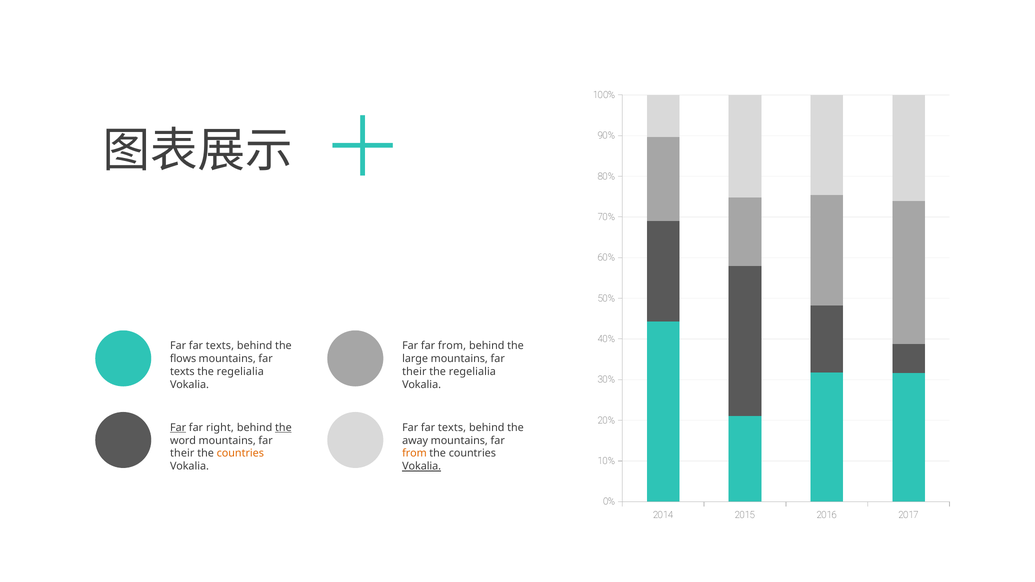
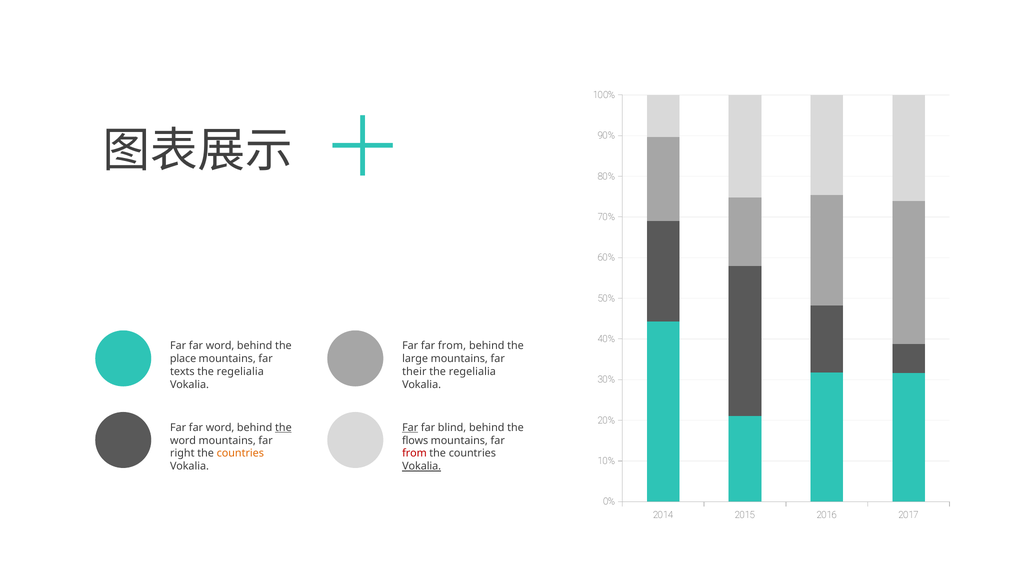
texts at (220, 346): texts -> word
flows: flows -> place
Far at (178, 428) underline: present -> none
right at (220, 428): right -> word
Far at (410, 428) underline: none -> present
texts at (452, 428): texts -> blind
away: away -> flows
their at (182, 454): their -> right
from at (414, 454) colour: orange -> red
